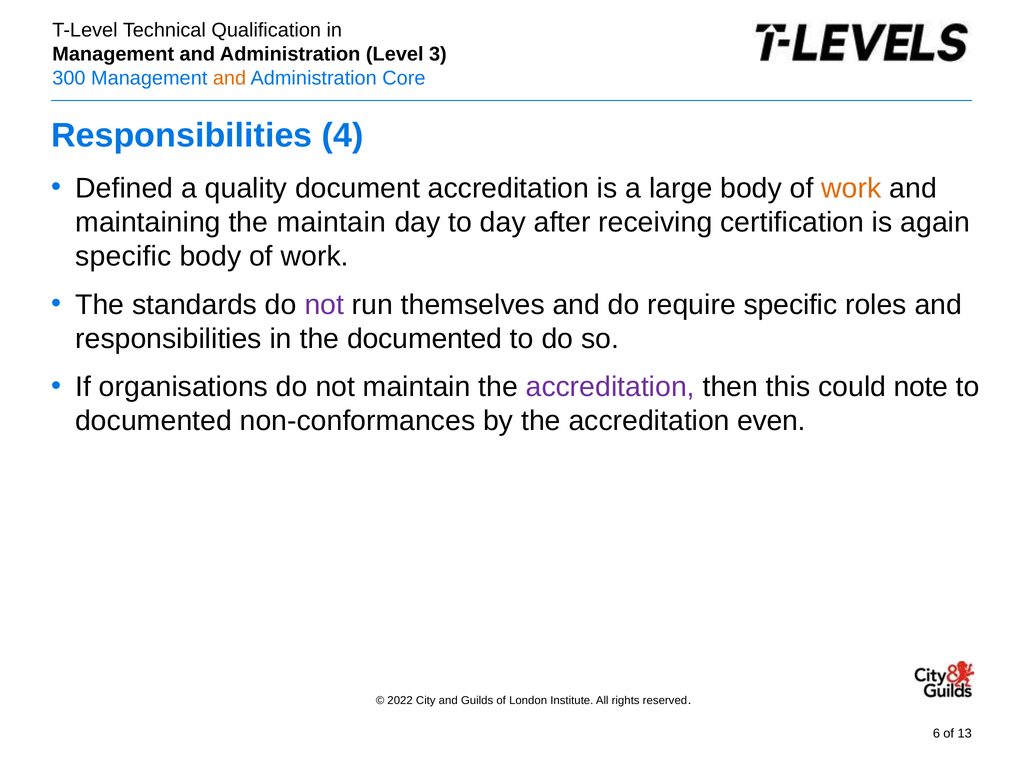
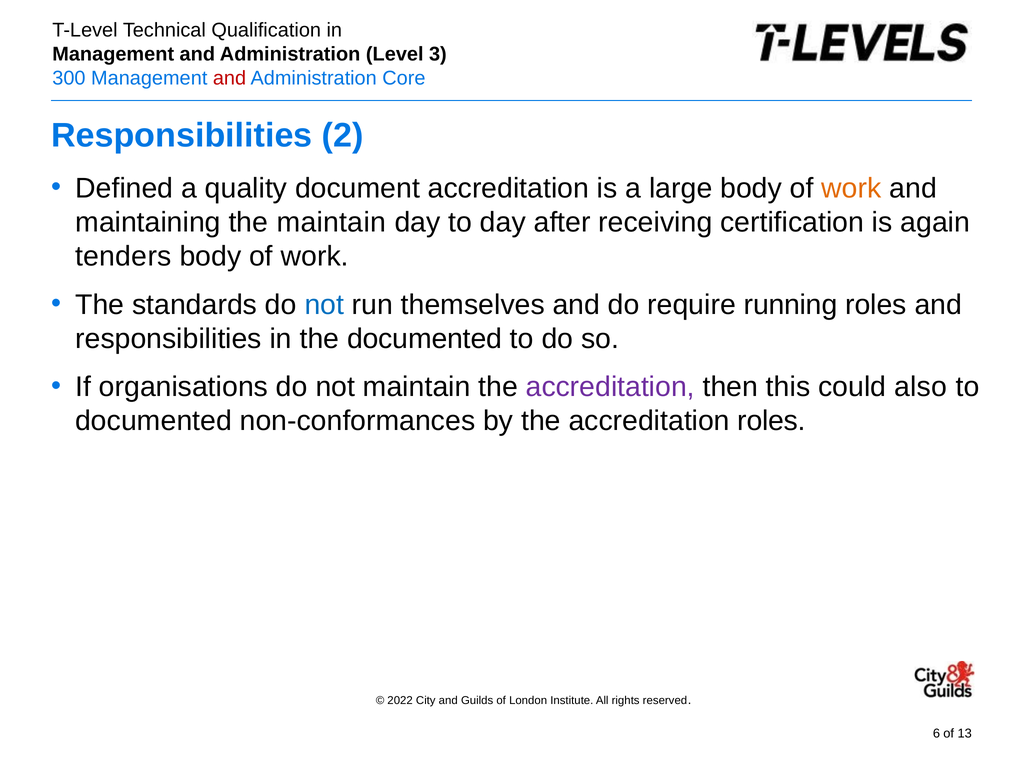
and at (230, 78) colour: orange -> red
4: 4 -> 2
specific at (123, 256): specific -> tenders
not at (324, 305) colour: purple -> blue
require specific: specific -> running
note: note -> also
accreditation even: even -> roles
